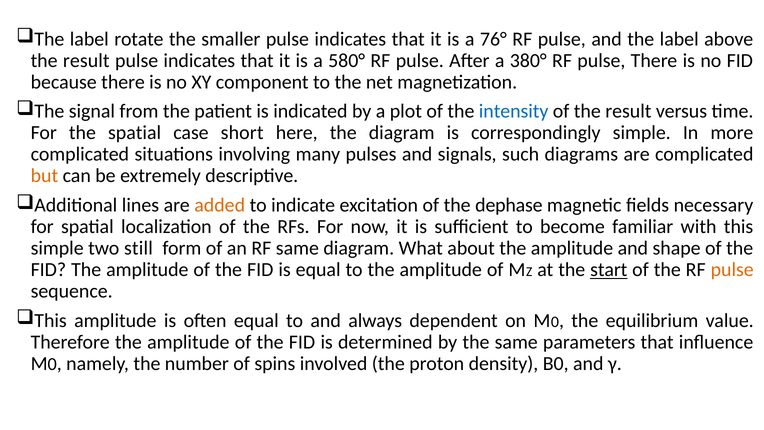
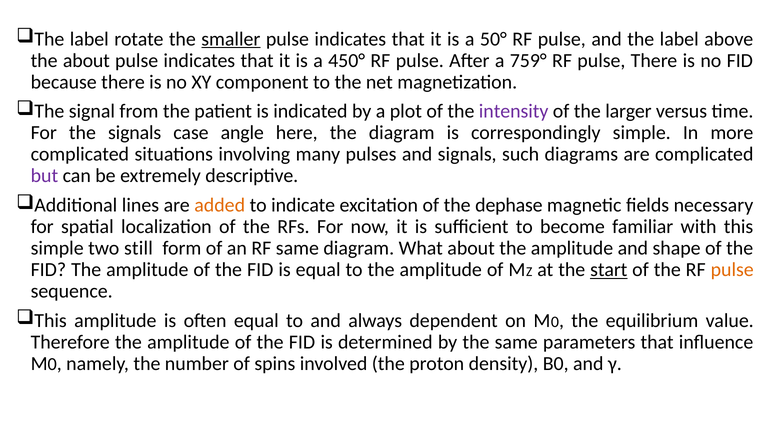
smaller underline: none -> present
76°: 76° -> 50°
result at (86, 60): result -> about
580°: 580° -> 450°
380°: 380° -> 759°
intensity colour: blue -> purple
of the result: result -> larger
the spatial: spatial -> signals
short: short -> angle
but colour: orange -> purple
